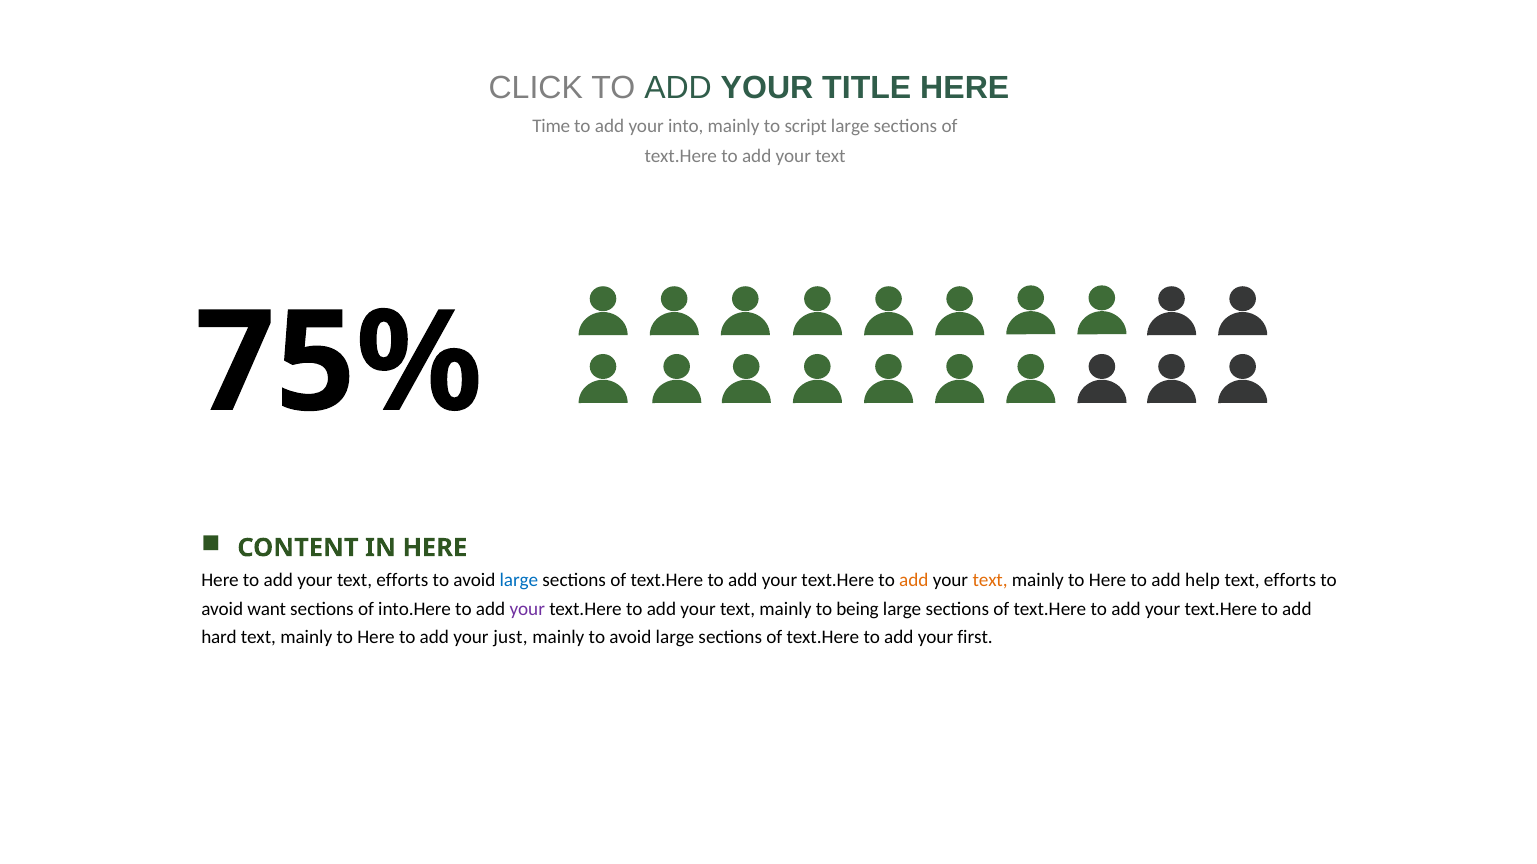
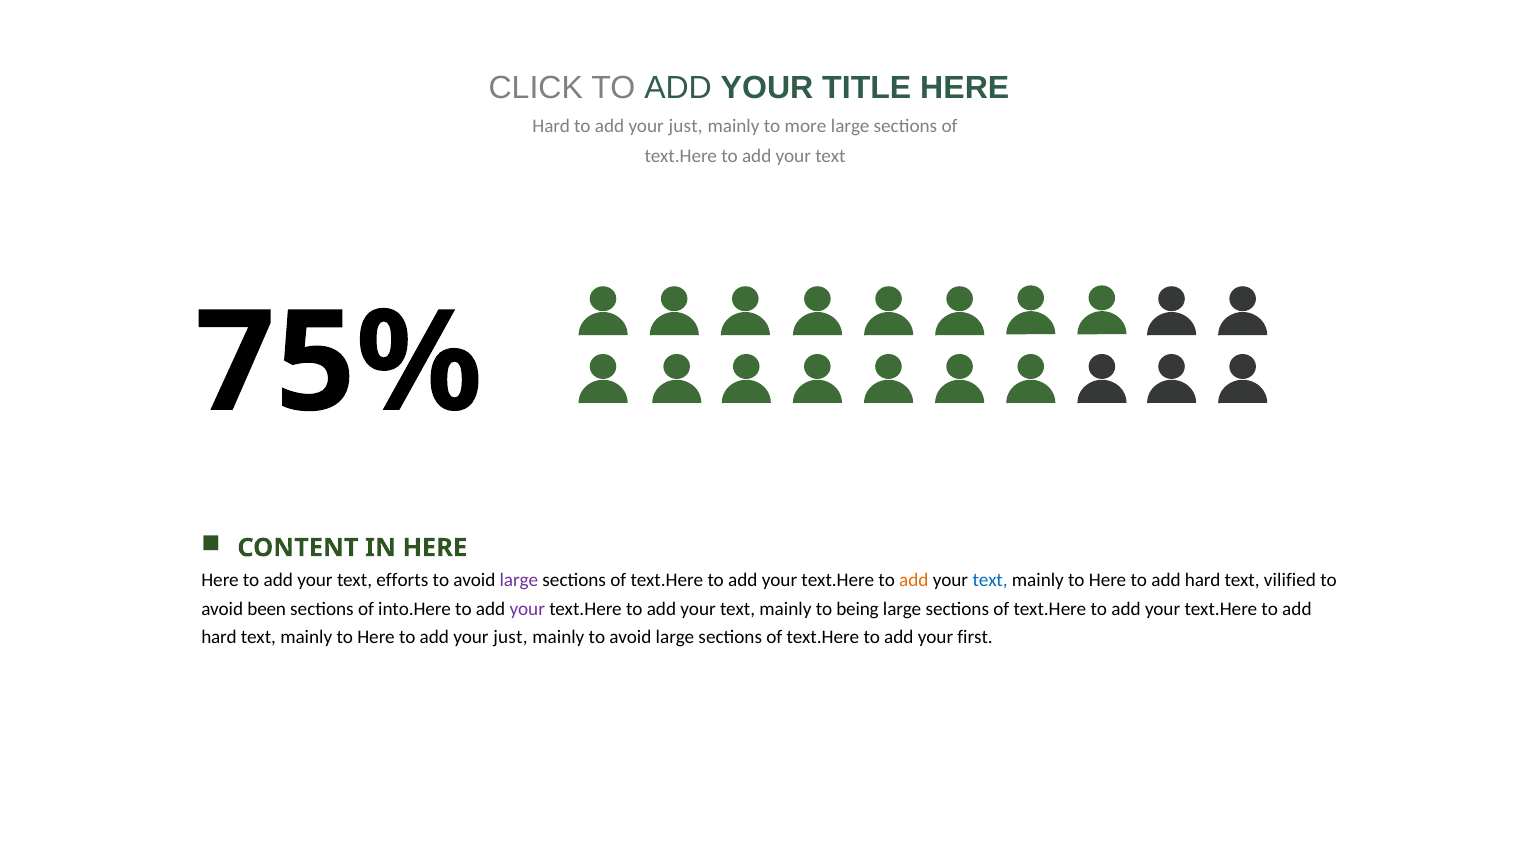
Time at (551, 126): Time -> Hard
into at (686, 126): into -> just
script: script -> more
large at (519, 580) colour: blue -> purple
text at (990, 580) colour: orange -> blue
Here to add help: help -> hard
efforts at (1290, 580): efforts -> vilified
want: want -> been
